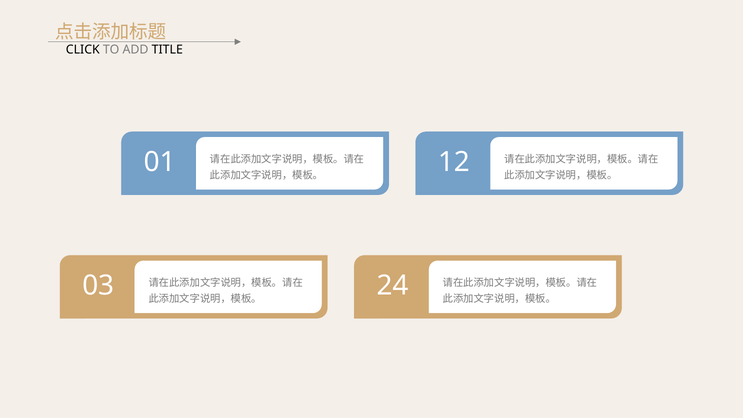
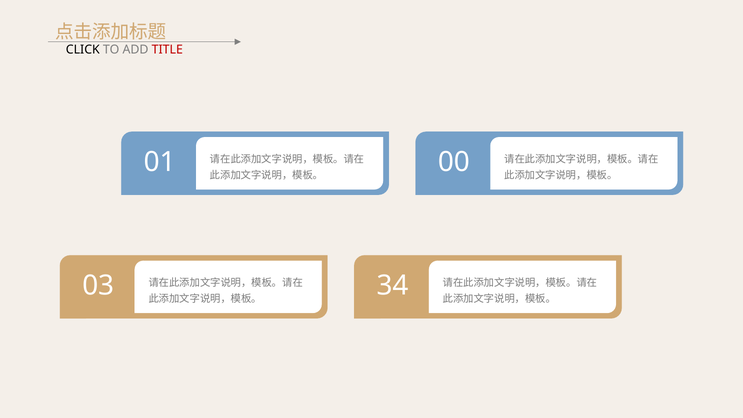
TITLE colour: black -> red
12: 12 -> 00
24: 24 -> 34
